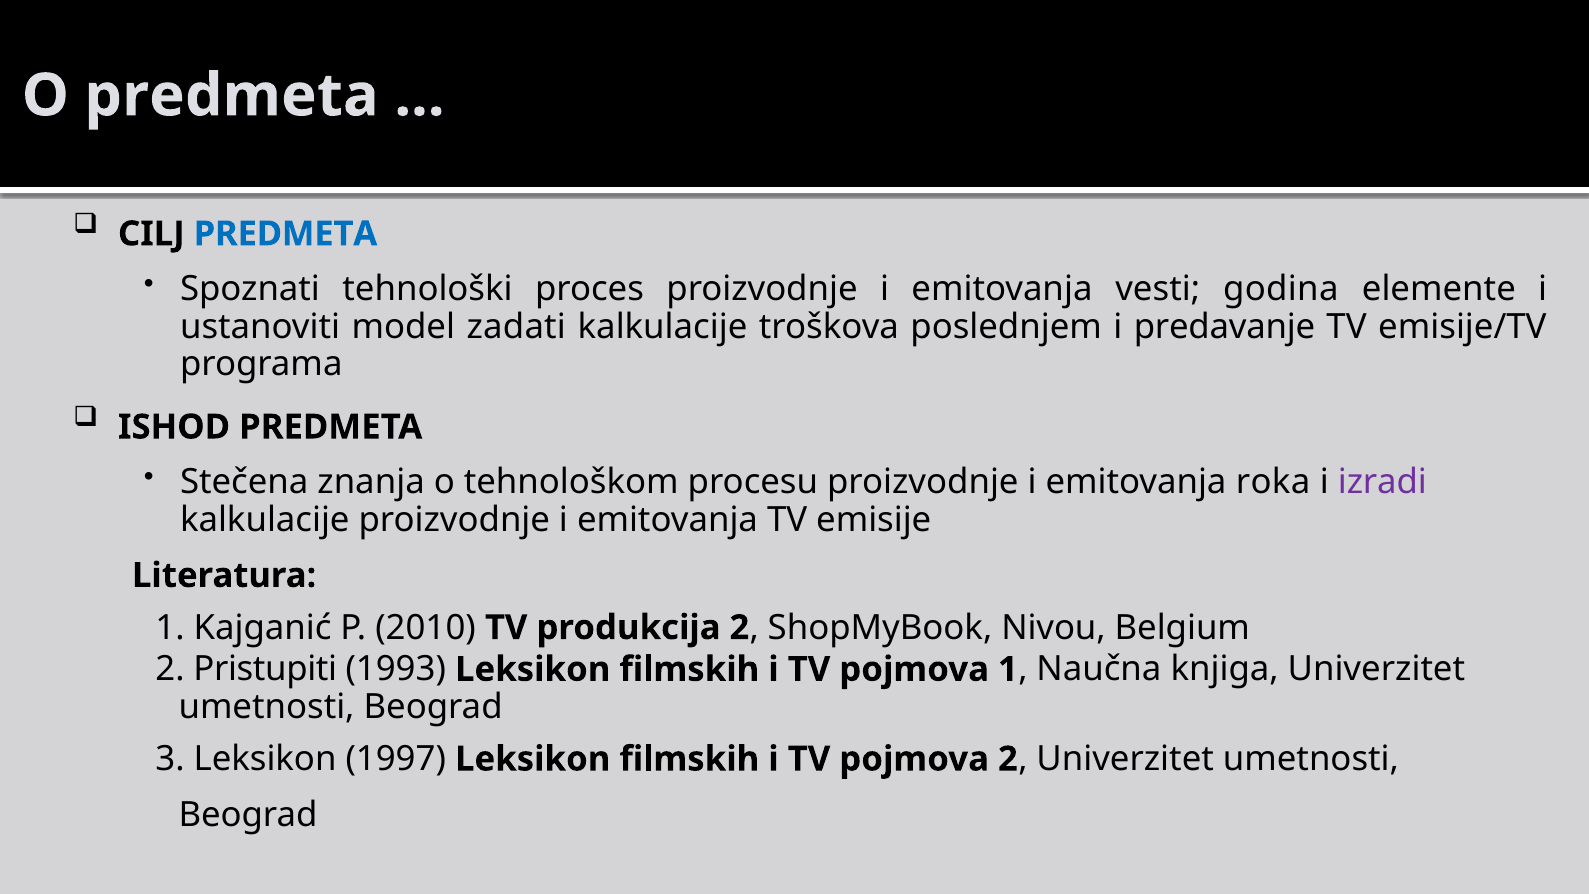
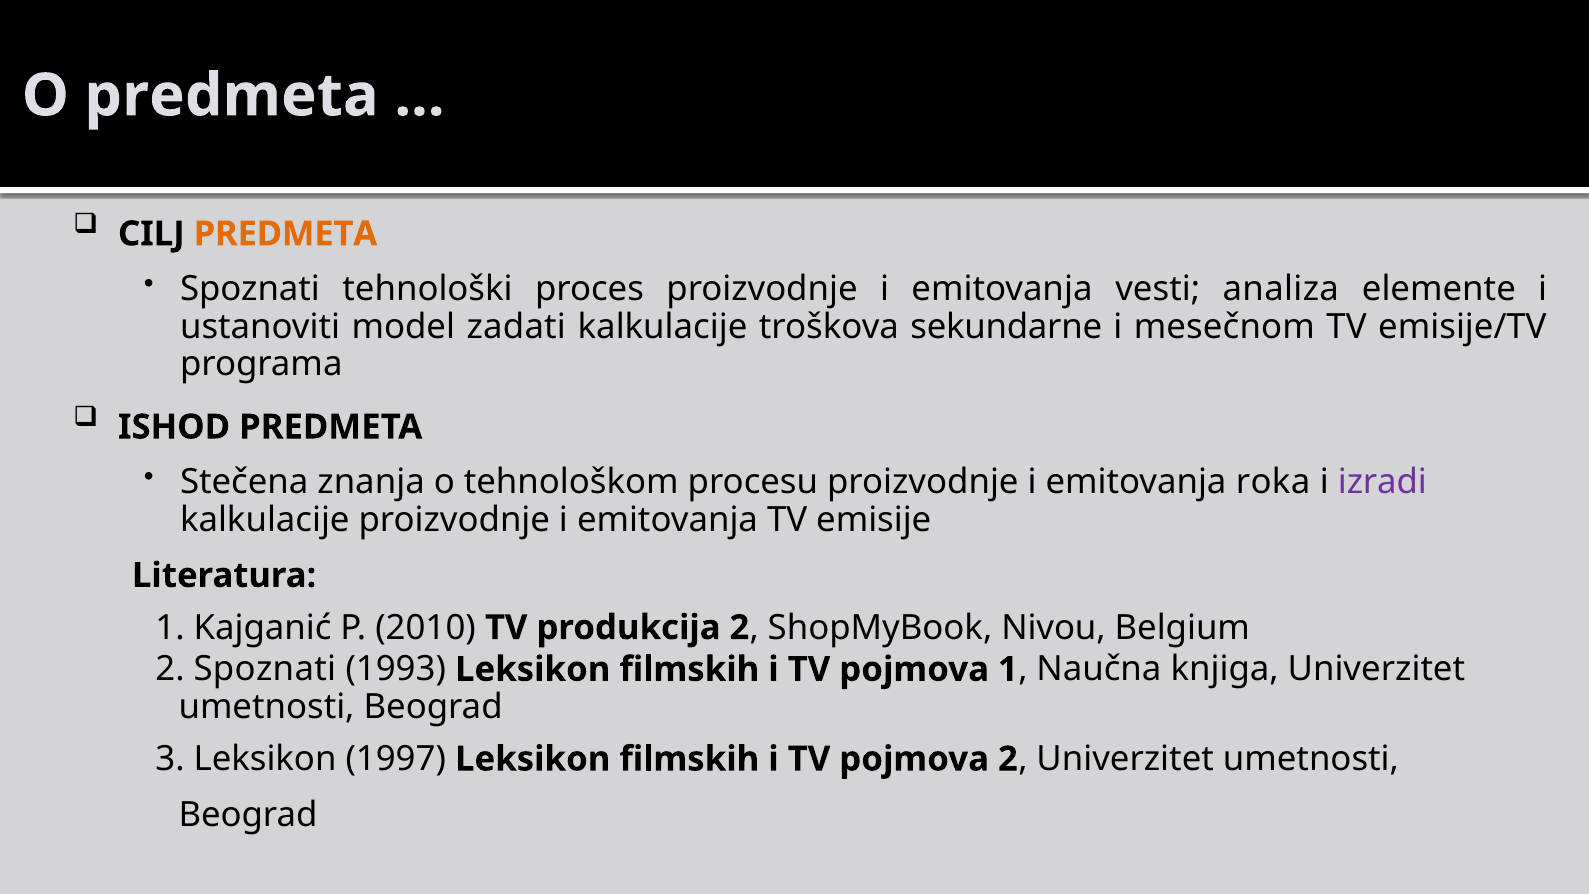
PREDMETA at (285, 234) colour: blue -> orange
godina: godina -> analiza
poslednjem: poslednjem -> sekundarne
predavanje: predavanje -> mesečnom
2 Pristupiti: Pristupiti -> Spoznati
